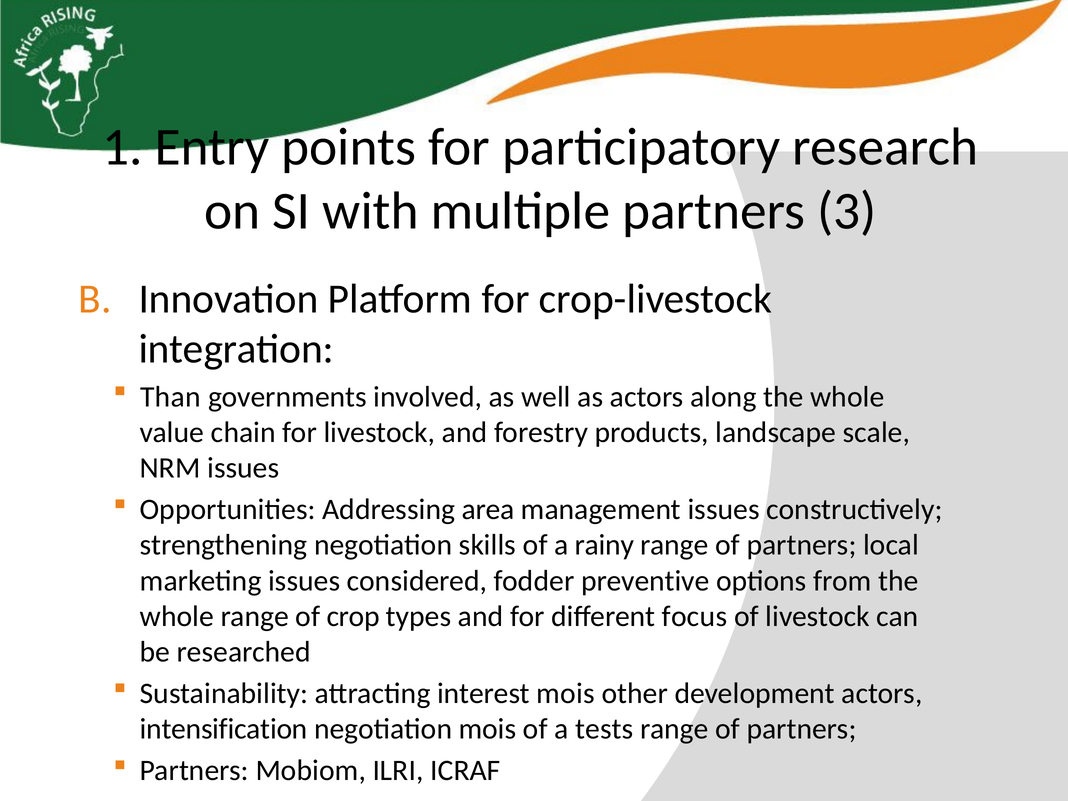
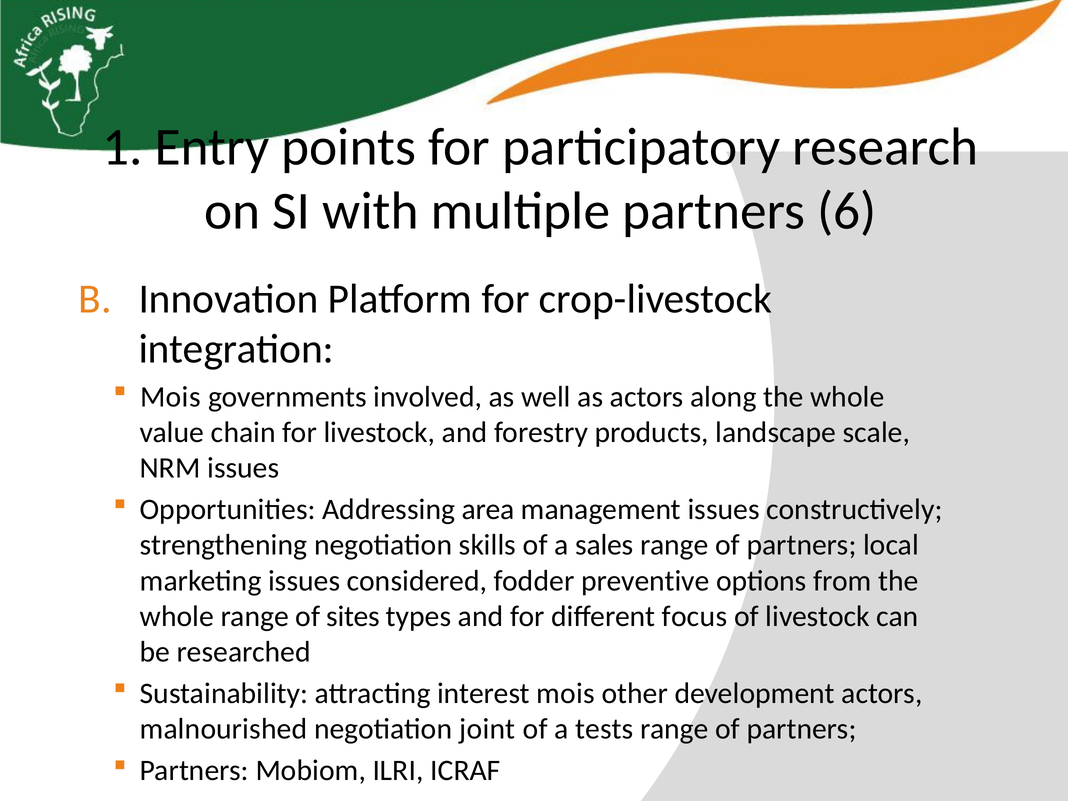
3: 3 -> 6
Than at (170, 397): Than -> Mois
rainy: rainy -> sales
crop: crop -> sites
intensification: intensification -> malnourished
negotiation mois: mois -> joint
